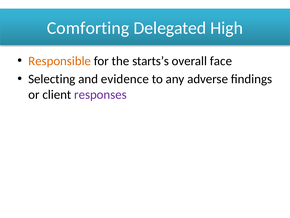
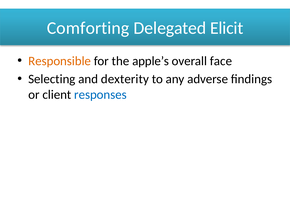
High: High -> Elicit
starts’s: starts’s -> apple’s
evidence: evidence -> dexterity
responses colour: purple -> blue
